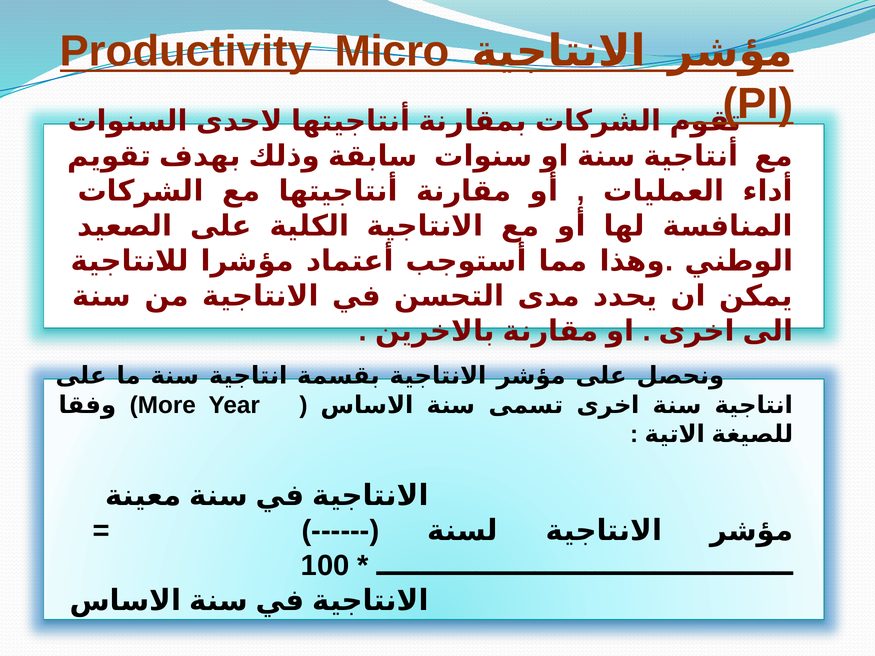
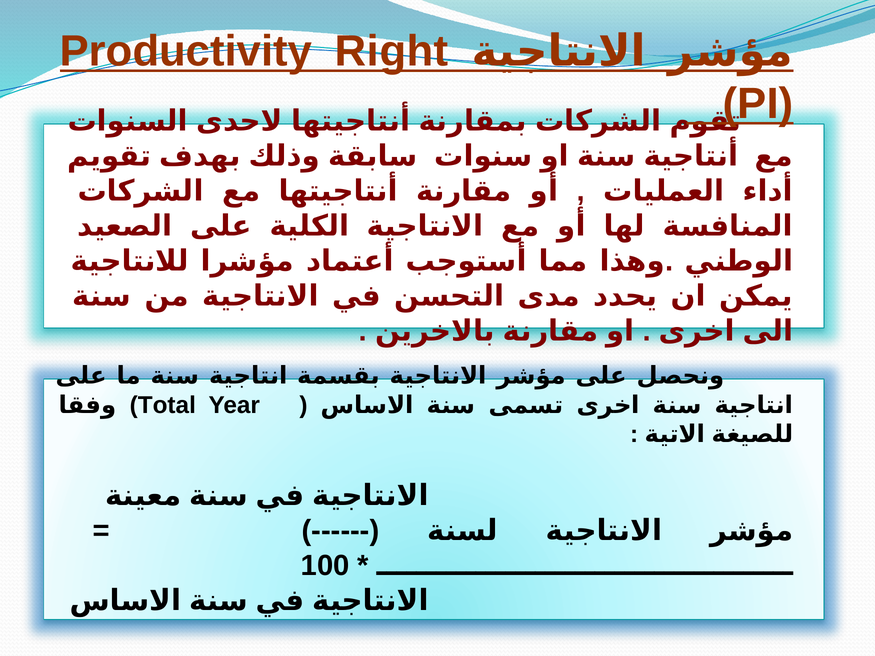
Micro: Micro -> Right
More: More -> Total
